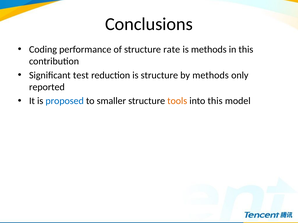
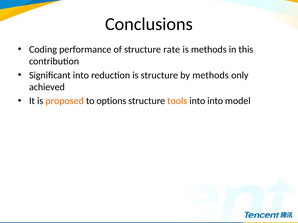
Significant test: test -> into
reported: reported -> achieved
proposed colour: blue -> orange
smaller: smaller -> options
into this: this -> into
